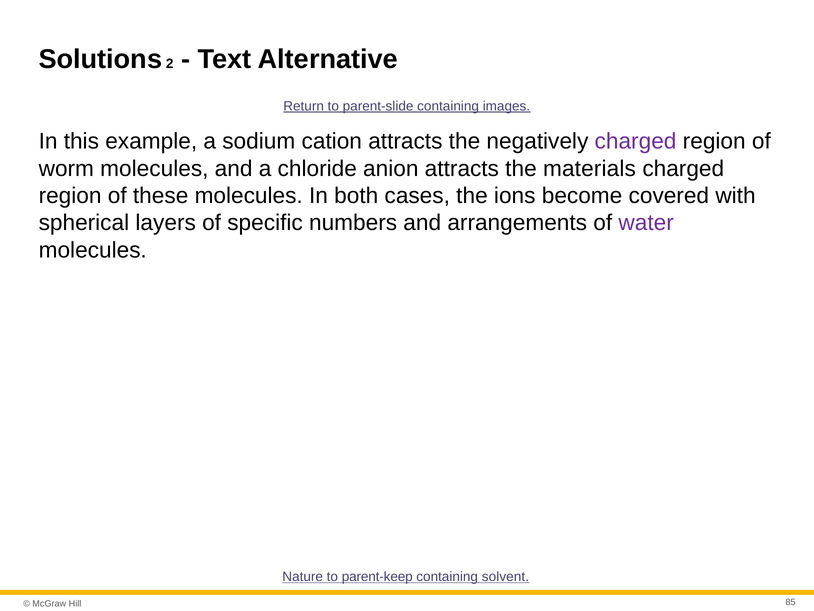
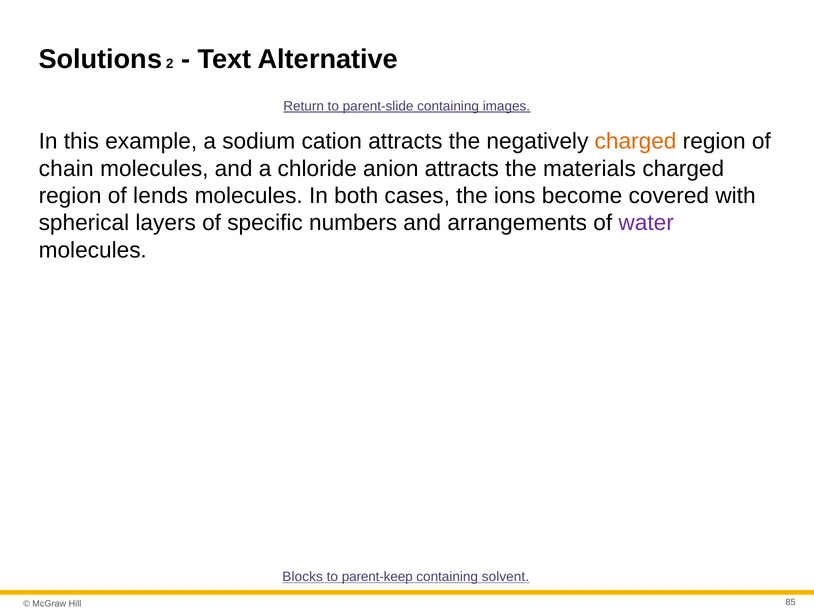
charged at (636, 141) colour: purple -> orange
worm: worm -> chain
these: these -> lends
Nature: Nature -> Blocks
